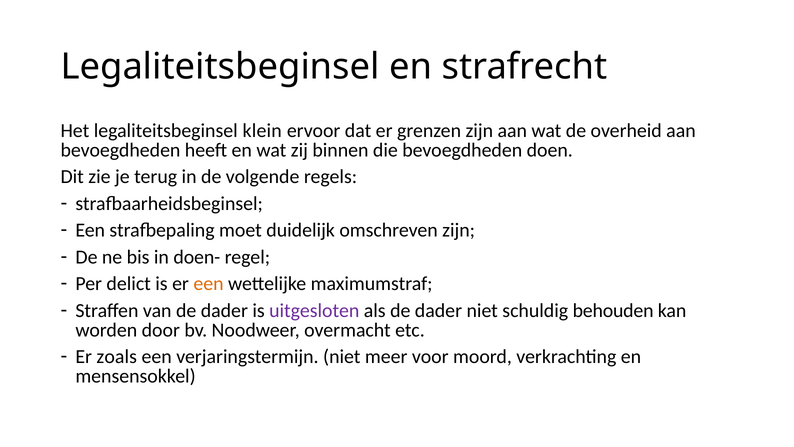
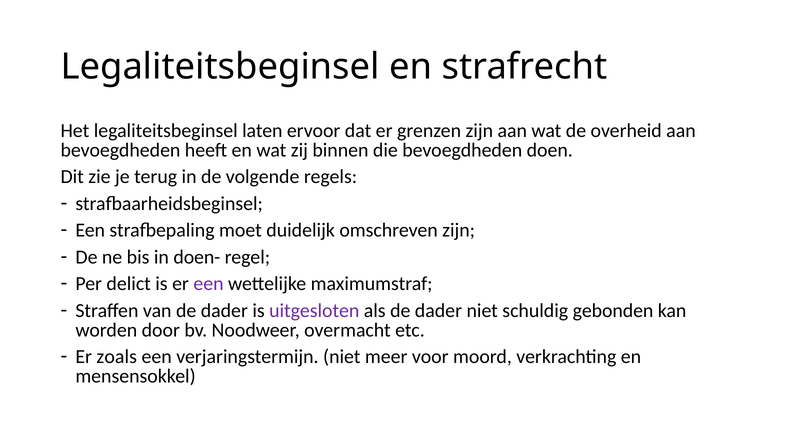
klein: klein -> laten
een at (208, 284) colour: orange -> purple
behouden: behouden -> gebonden
